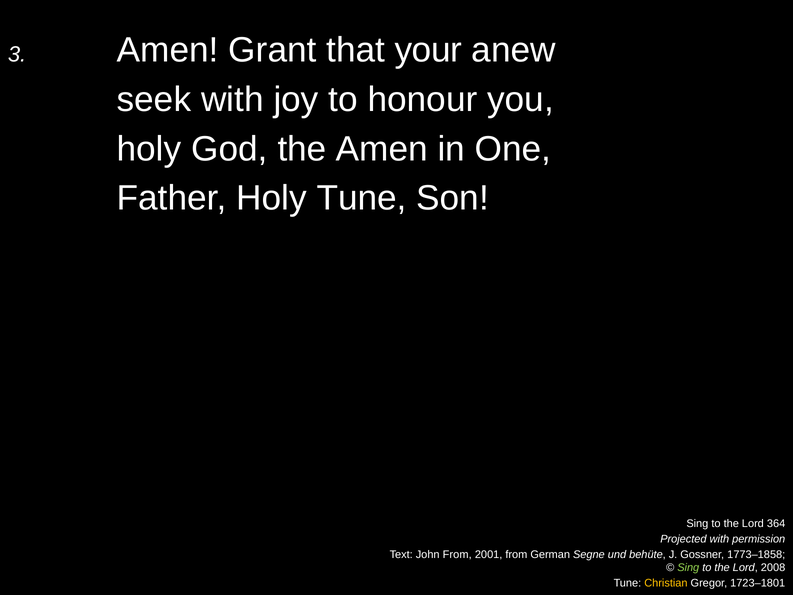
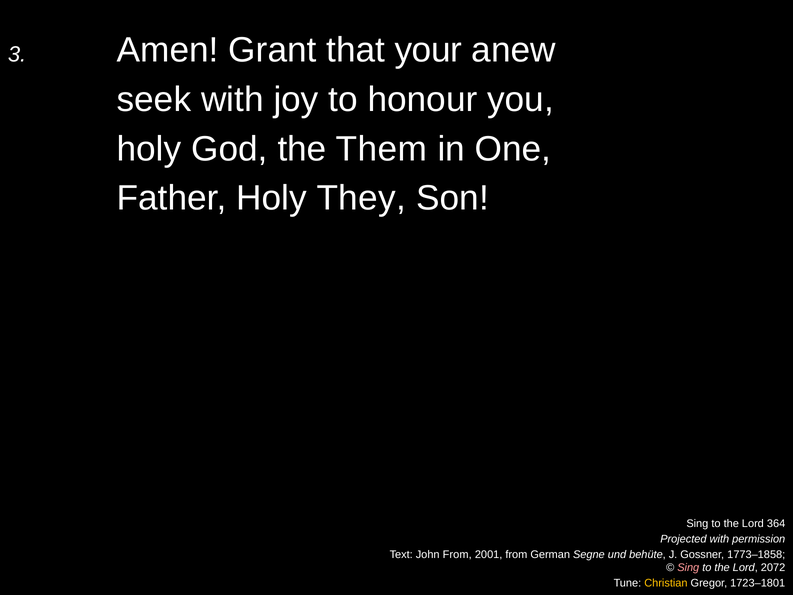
the Amen: Amen -> Them
Holy Tune: Tune -> They
Sing at (688, 567) colour: light green -> pink
2008: 2008 -> 2072
